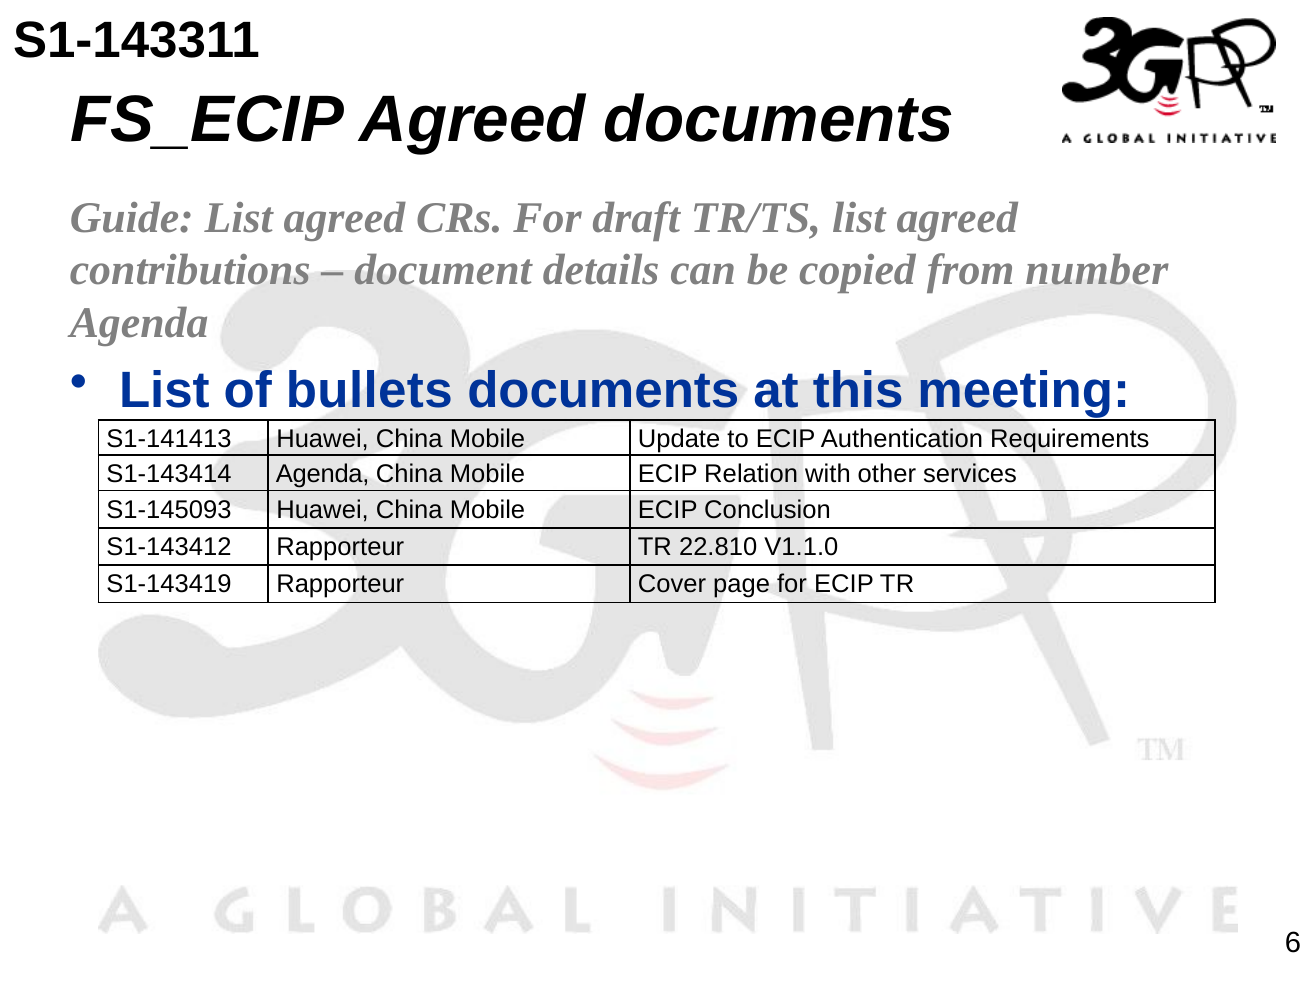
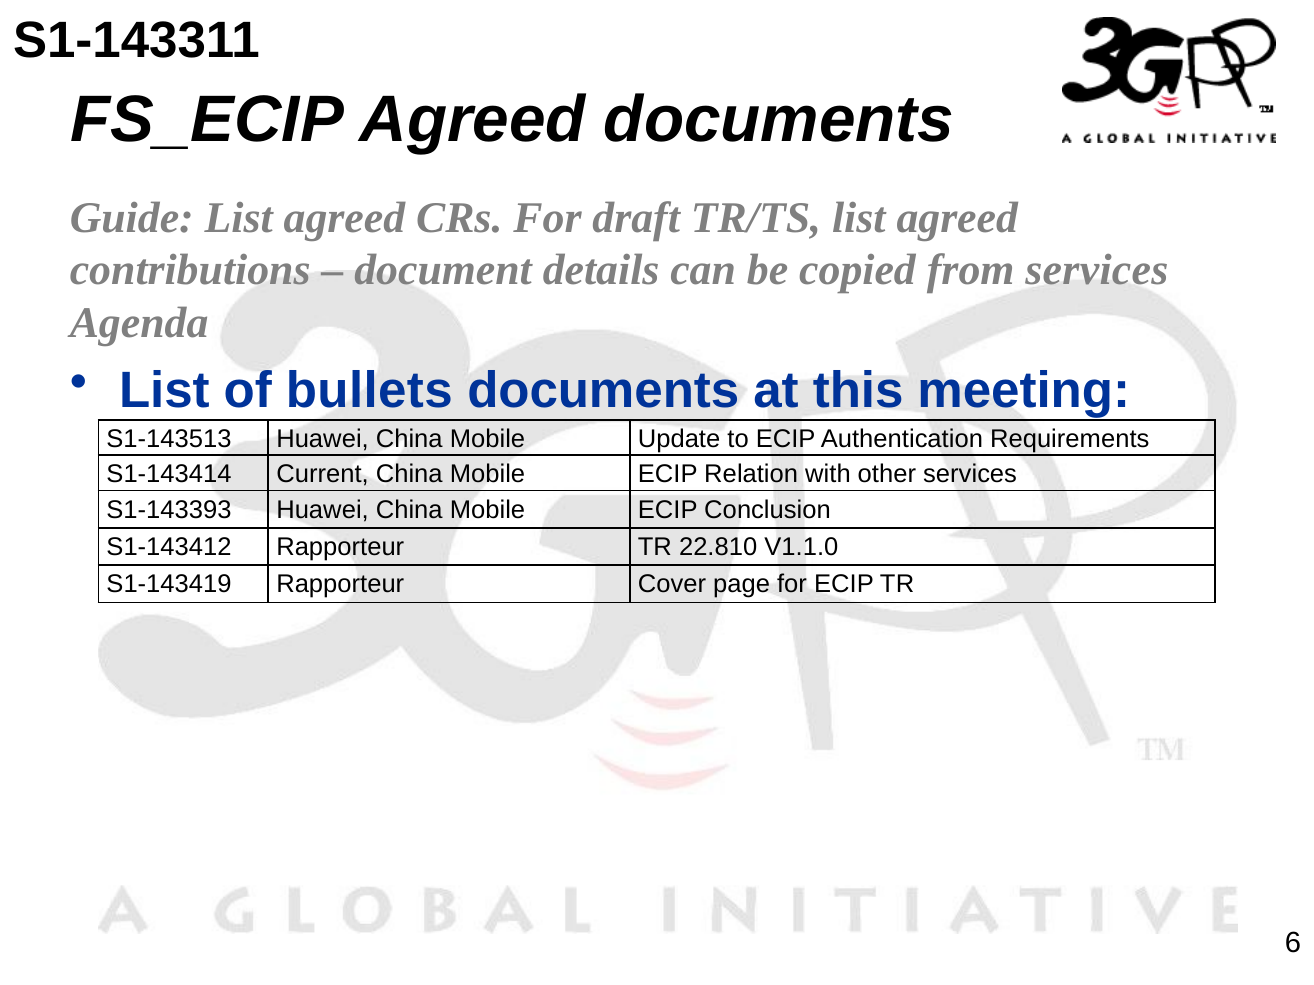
from number: number -> services
S1-141413: S1-141413 -> S1-143513
S1-143414 Agenda: Agenda -> Current
S1-145093: S1-145093 -> S1-143393
